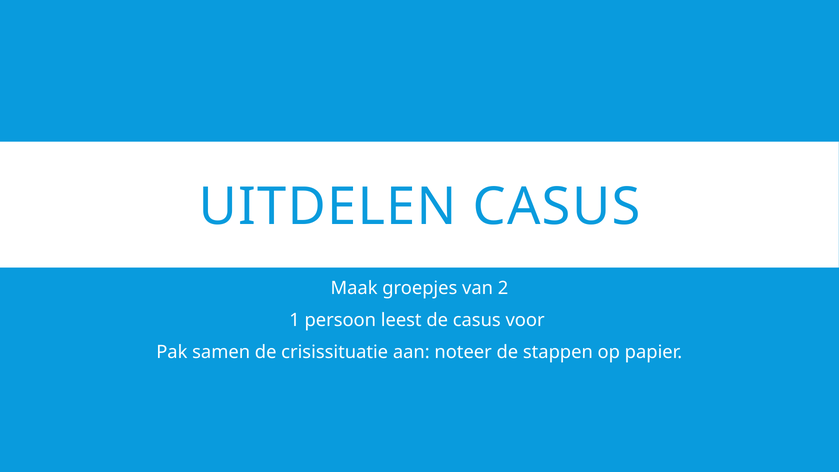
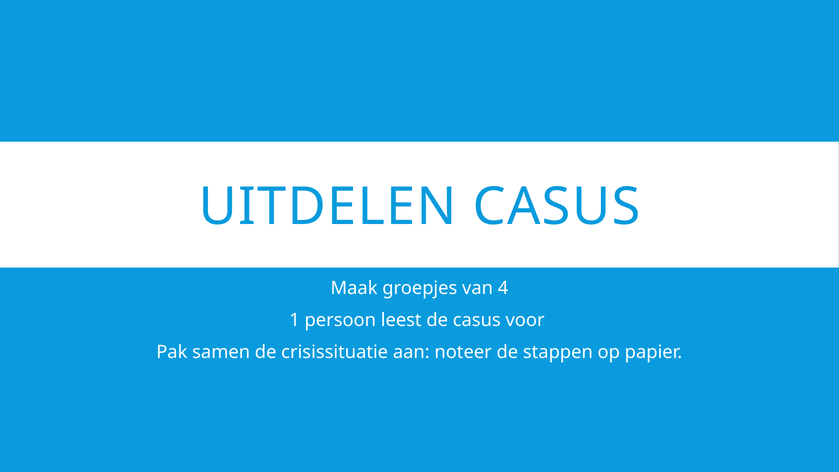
2: 2 -> 4
